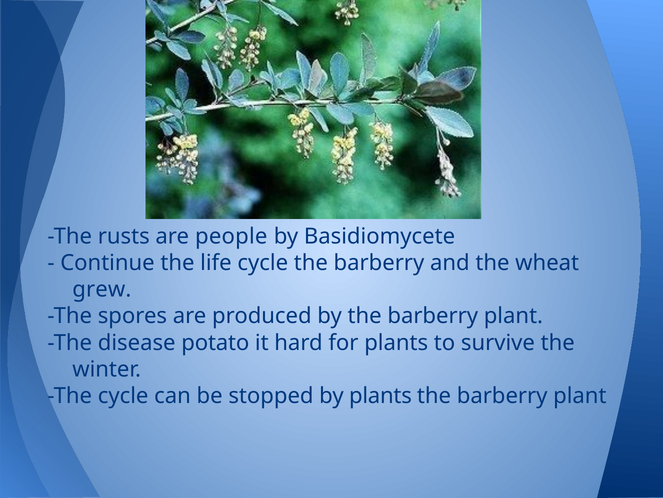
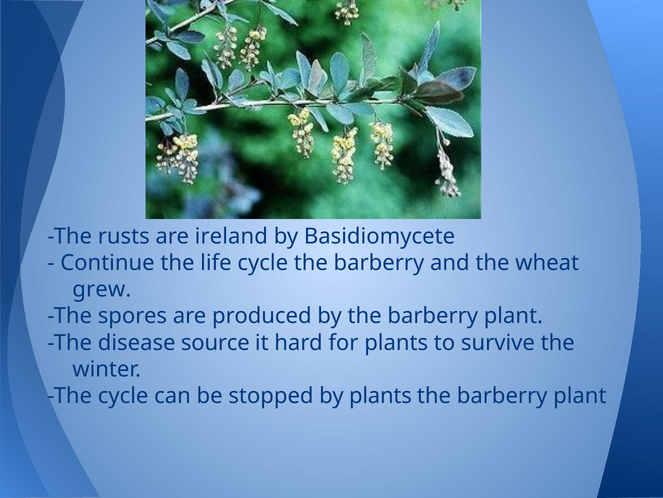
people: people -> ireland
potato: potato -> source
